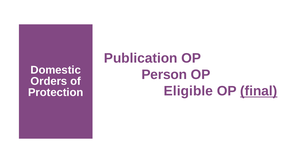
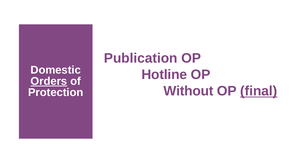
Person: Person -> Hotline
Orders underline: none -> present
Eligible: Eligible -> Without
